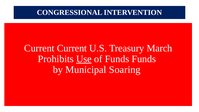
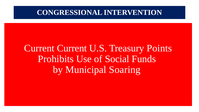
March: March -> Points
Use underline: present -> none
of Funds: Funds -> Social
